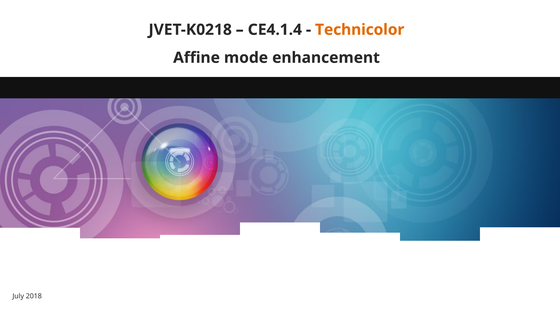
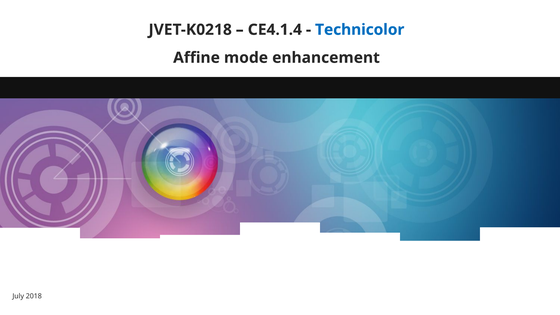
Technicolor colour: orange -> blue
